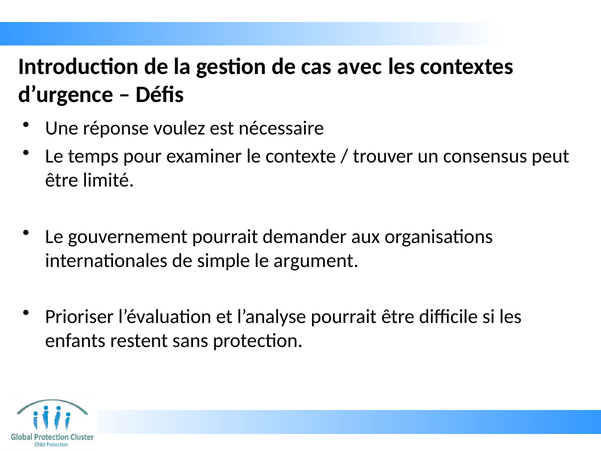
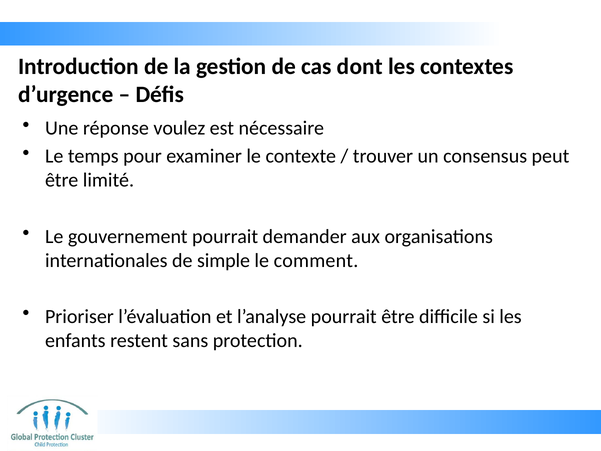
avec: avec -> dont
argument: argument -> comment
